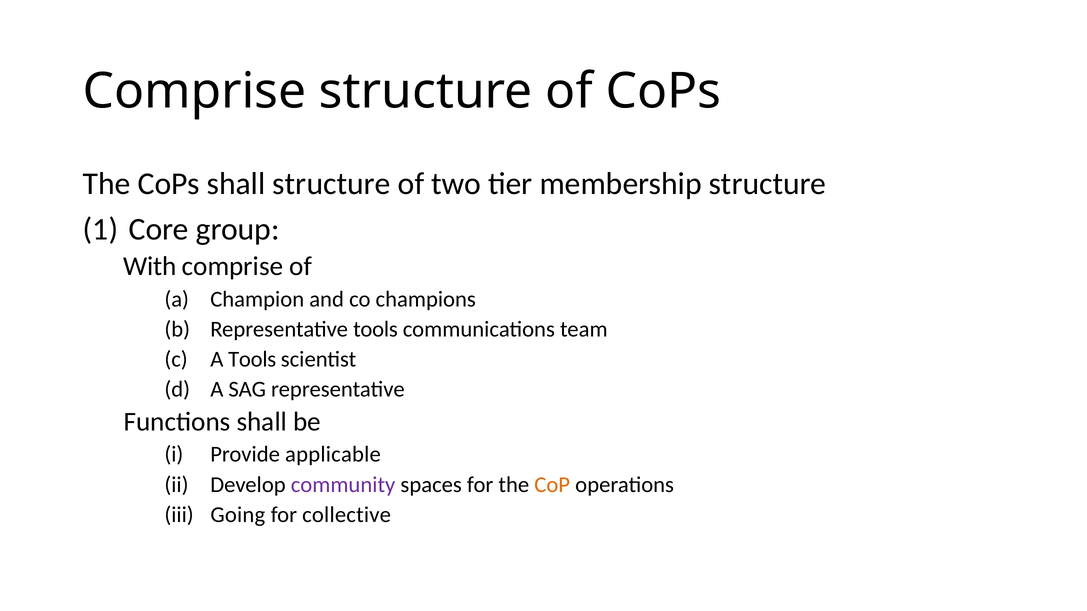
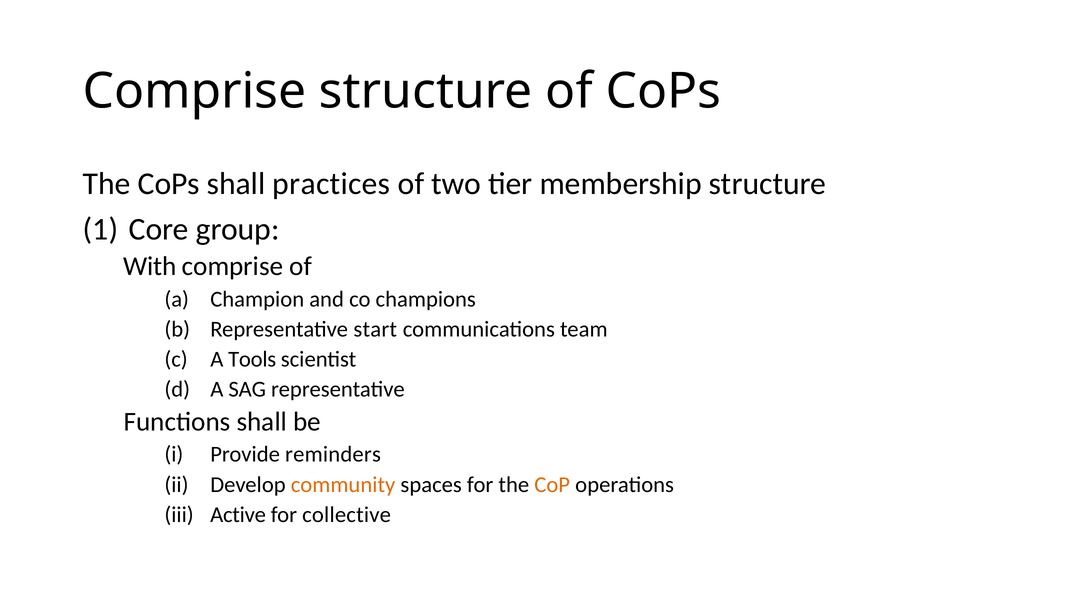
shall structure: structure -> practices
Representative tools: tools -> start
applicable: applicable -> reminders
community colour: purple -> orange
Going: Going -> Active
